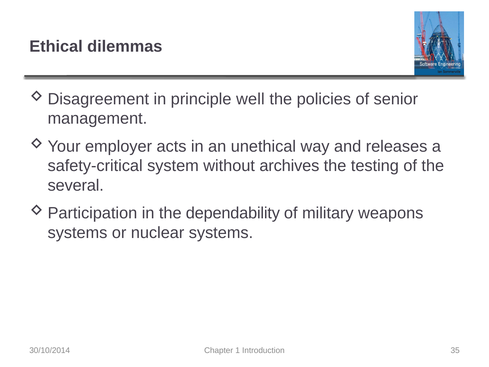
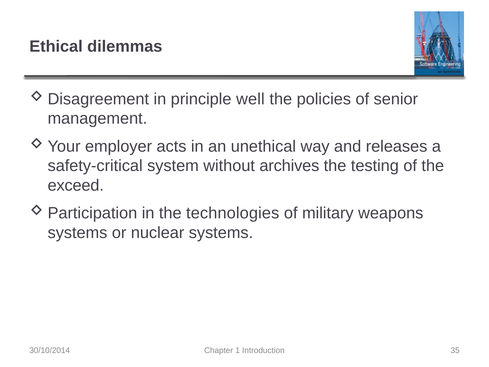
several: several -> exceed
dependability: dependability -> technologies
